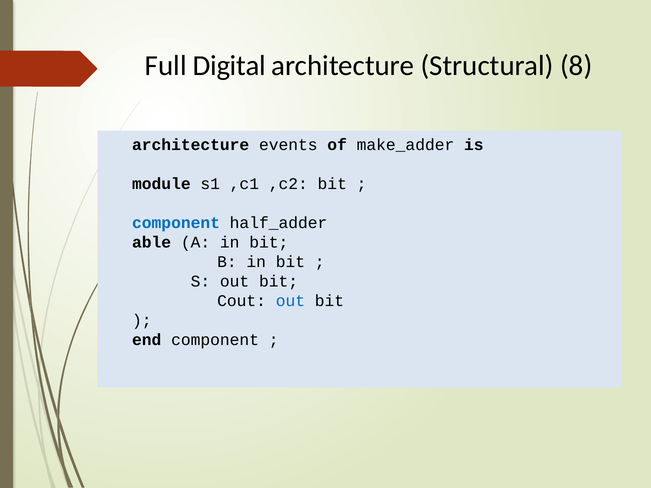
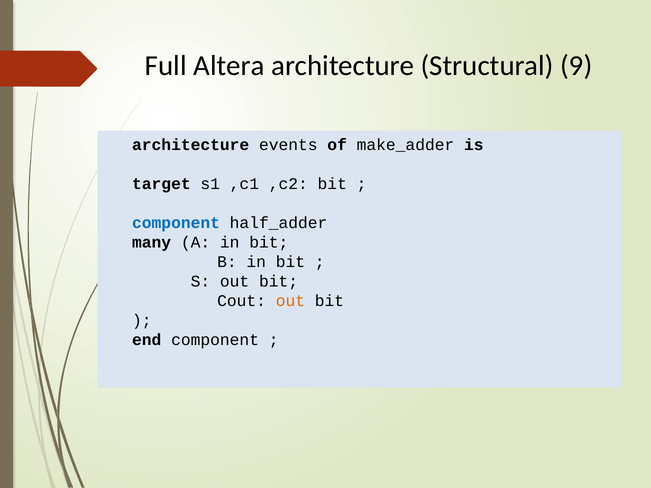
Digital: Digital -> Altera
8: 8 -> 9
module: module -> target
able: able -> many
out at (290, 301) colour: blue -> orange
